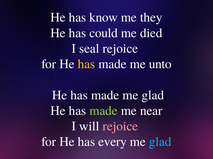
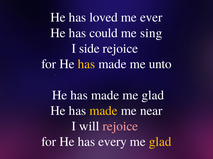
know: know -> loved
they: they -> ever
died: died -> sing
seal: seal -> side
made at (104, 111) colour: light green -> yellow
glad at (160, 142) colour: light blue -> yellow
